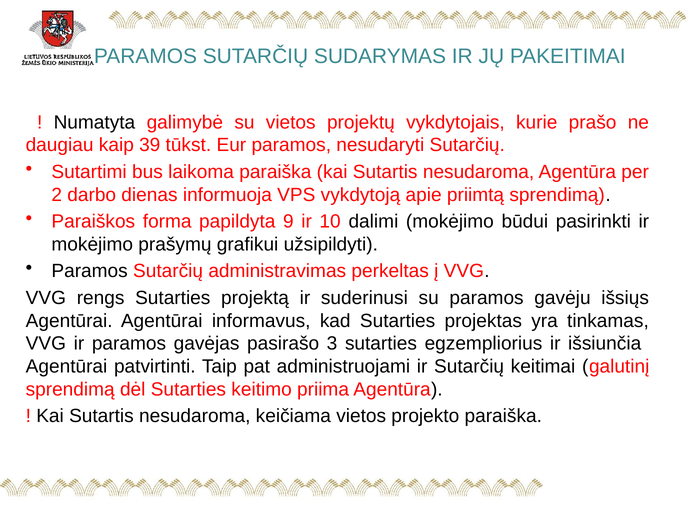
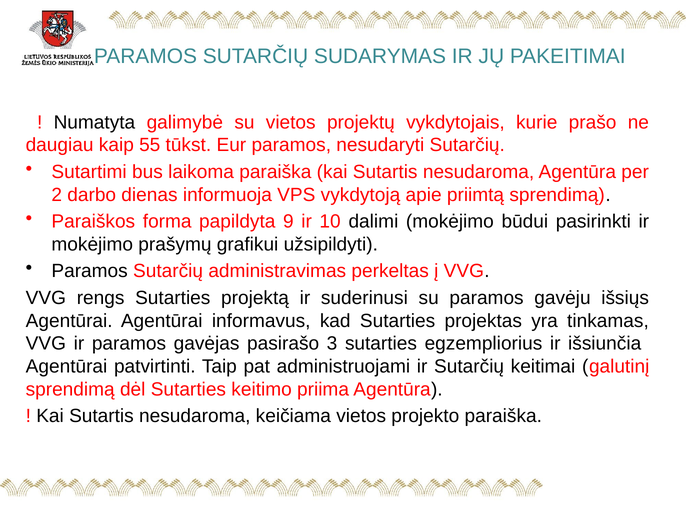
39: 39 -> 55
